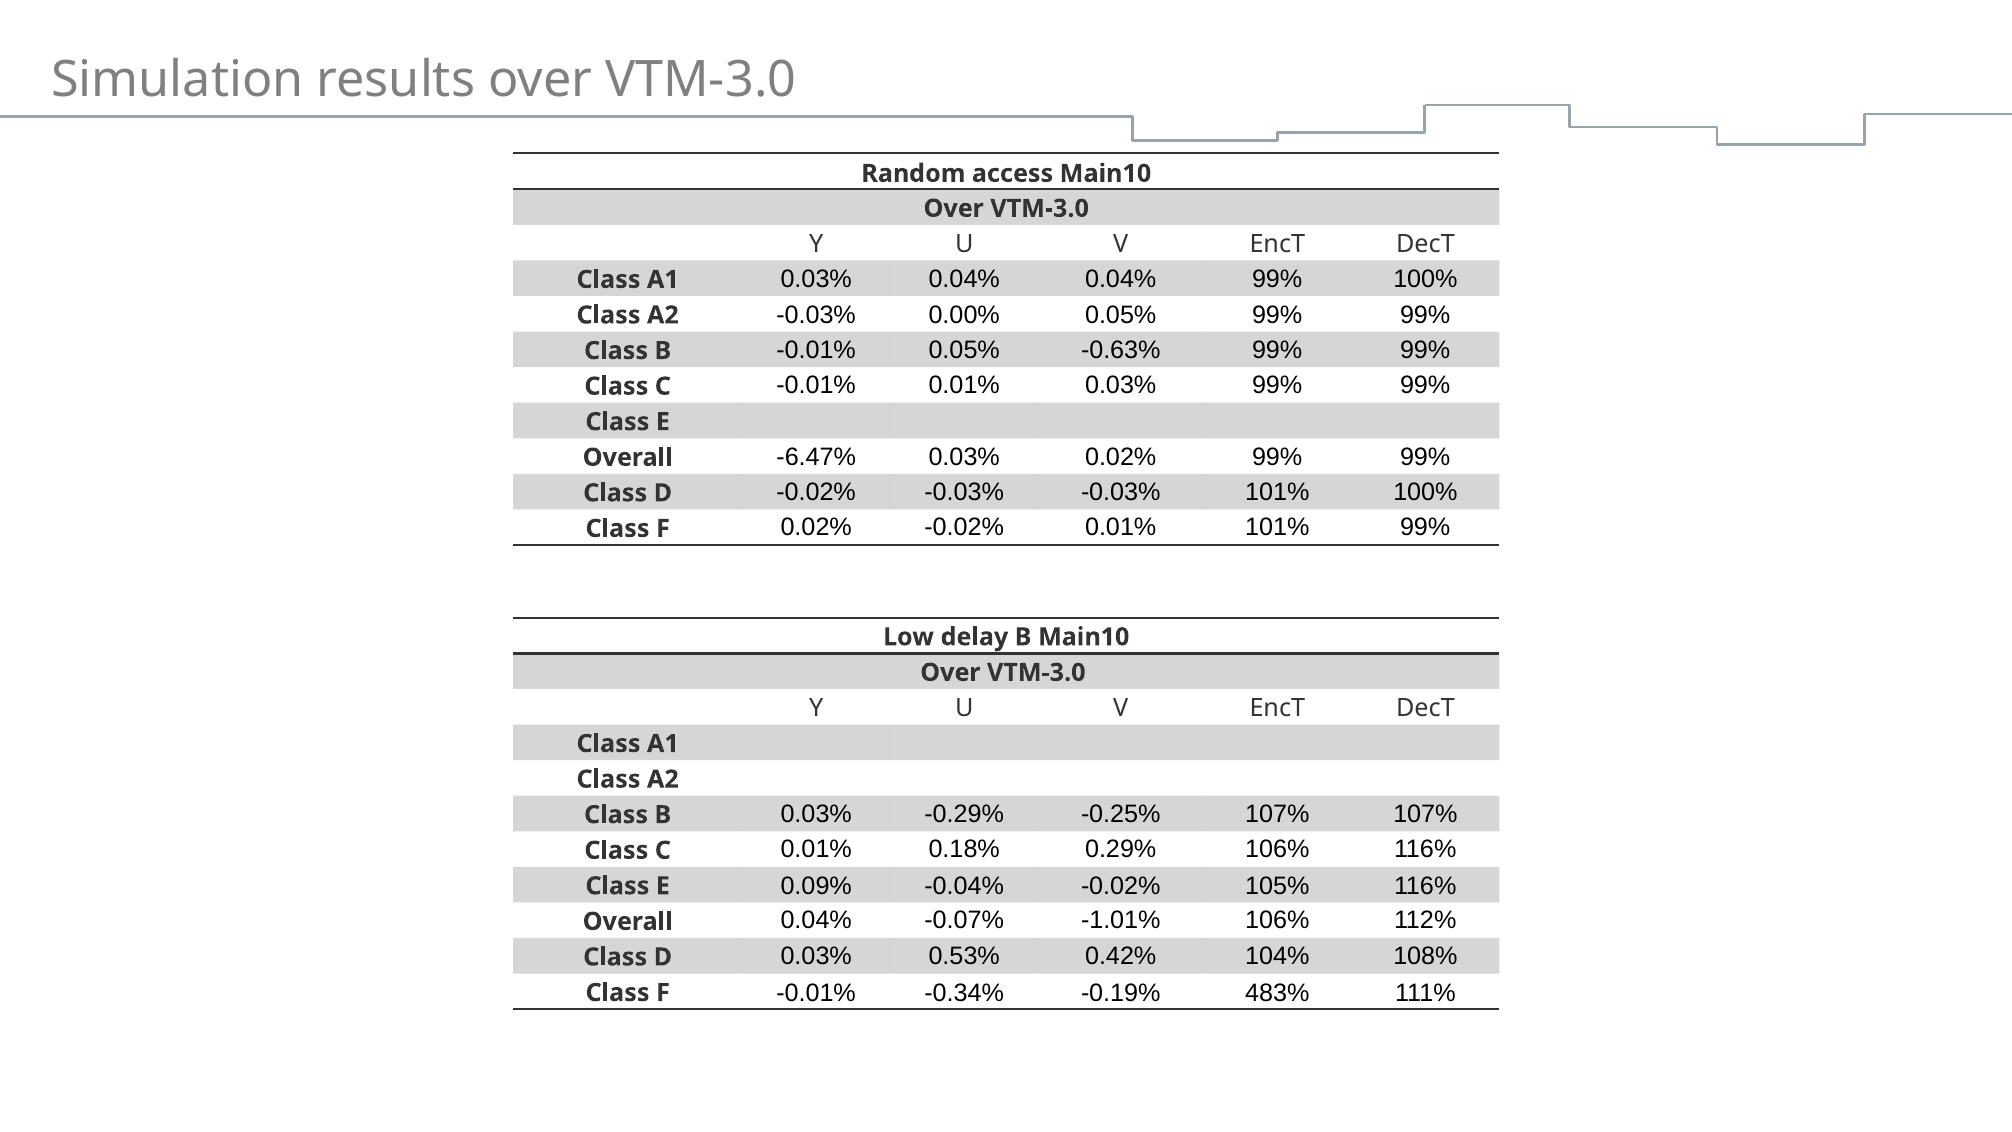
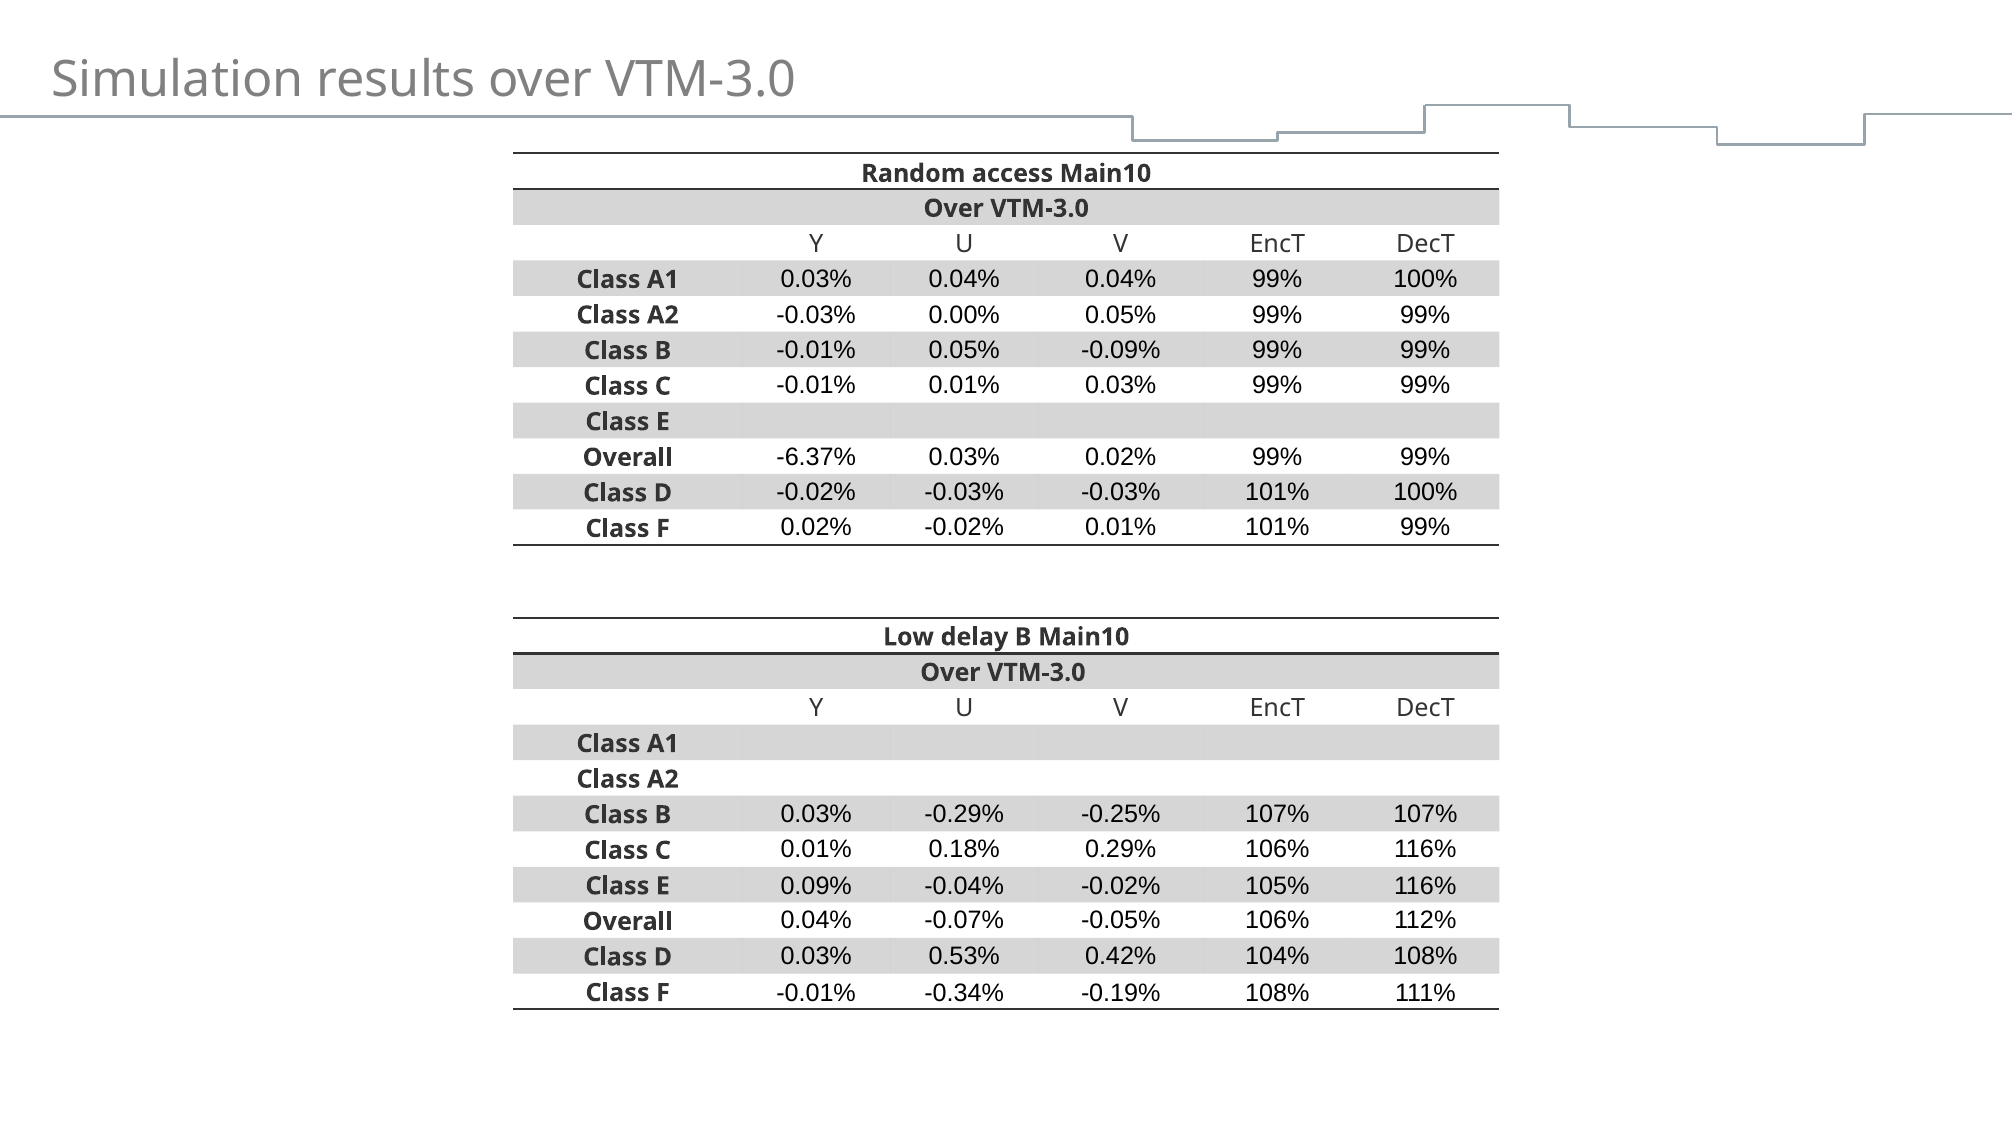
-0.63%: -0.63% -> -0.09%
-6.47%: -6.47% -> -6.37%
-1.01%: -1.01% -> -0.05%
-0.19% 483%: 483% -> 108%
